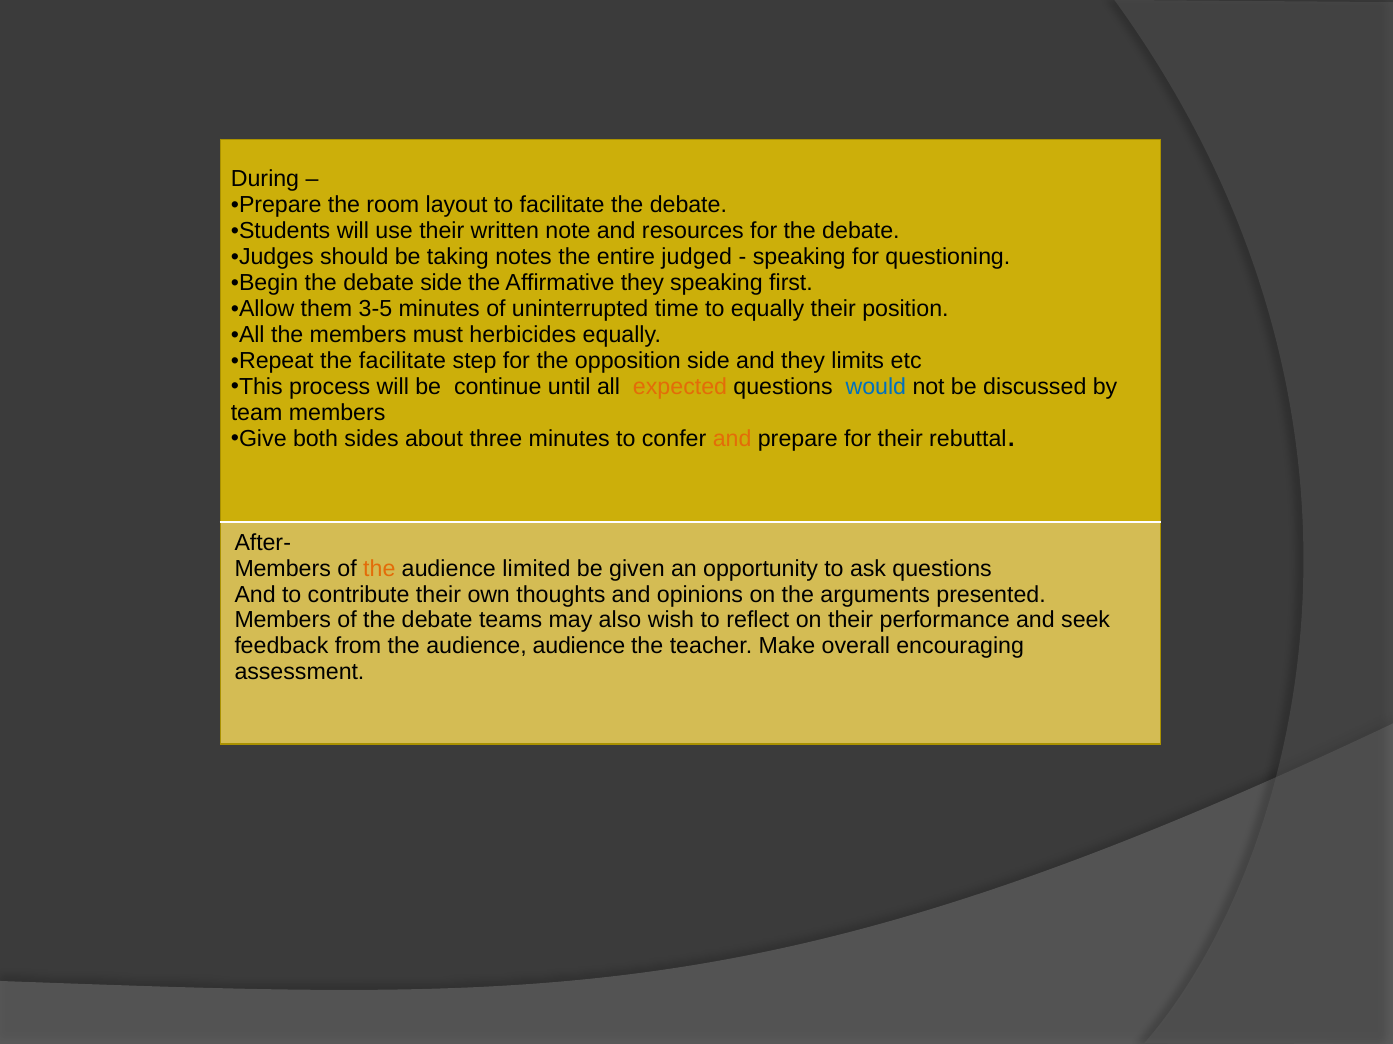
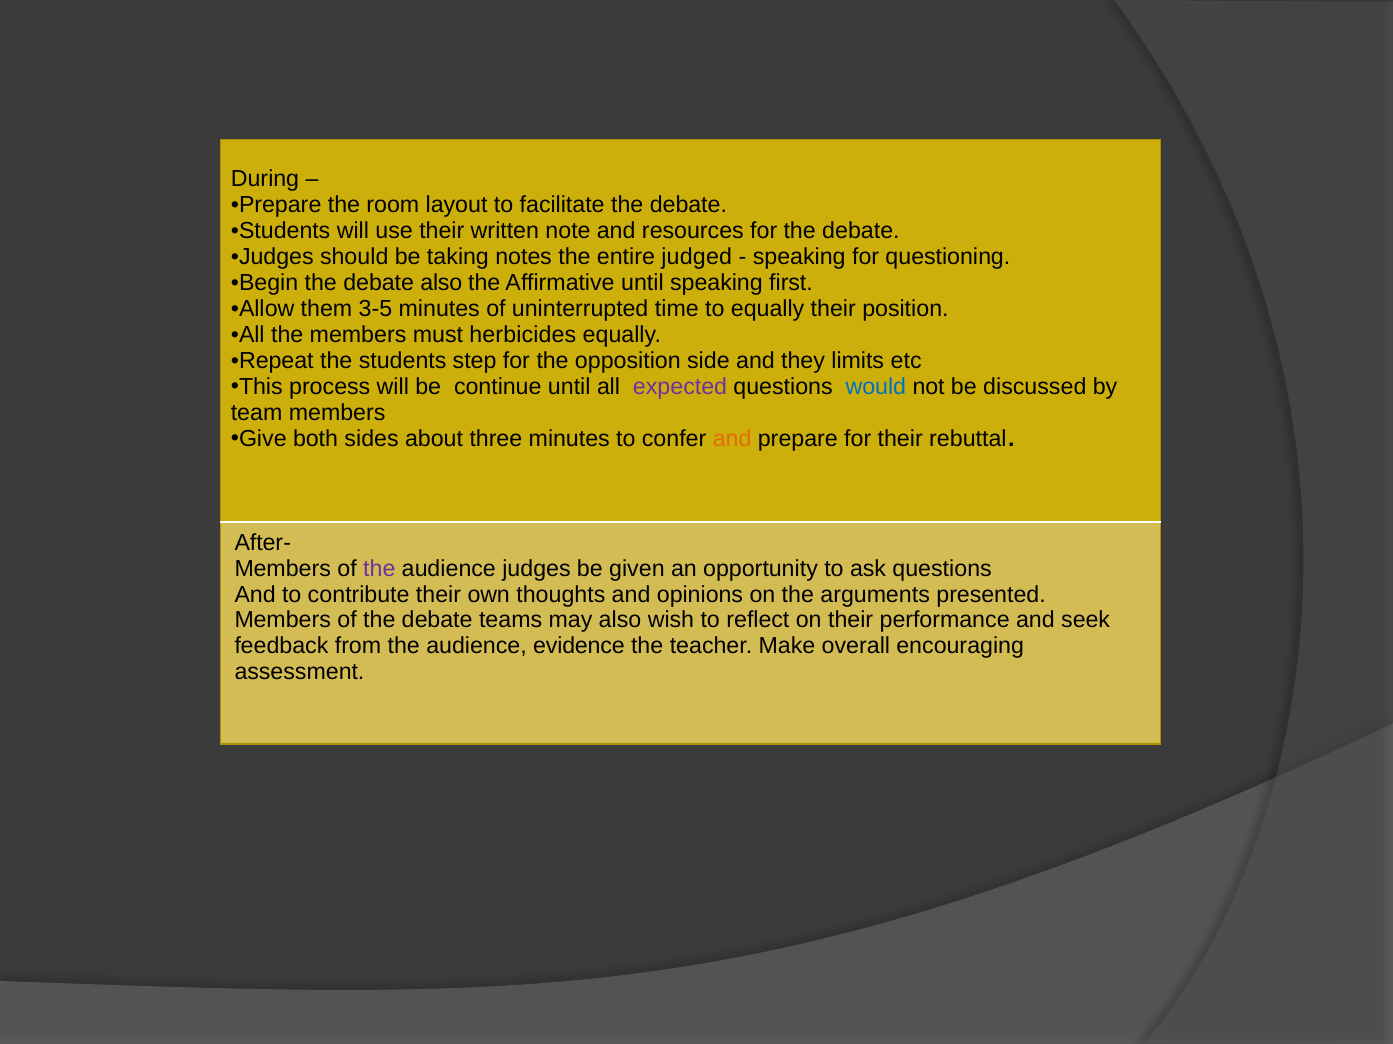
debate side: side -> also
Affirmative they: they -> until
the facilitate: facilitate -> students
expected colour: orange -> purple
the at (379, 569) colour: orange -> purple
audience limited: limited -> judges
audience audience: audience -> evidence
